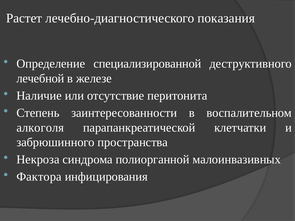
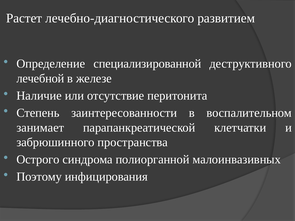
показания: показания -> развитием
алкоголя: алкоголя -> занимает
Некроза: Некроза -> Острого
Фактора: Фактора -> Поэтому
